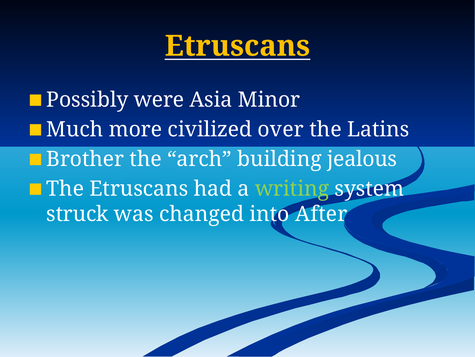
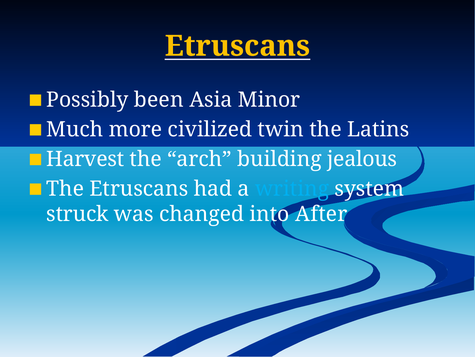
were: were -> been
over: over -> twin
Brother: Brother -> Harvest
writing colour: light green -> light blue
